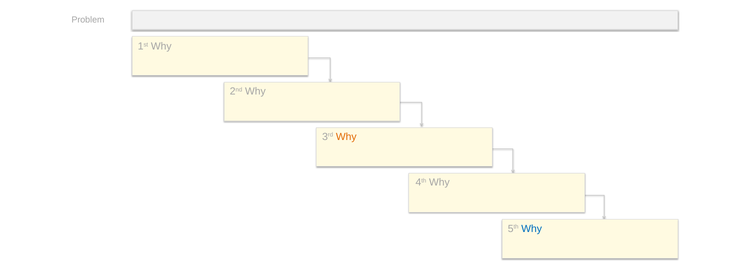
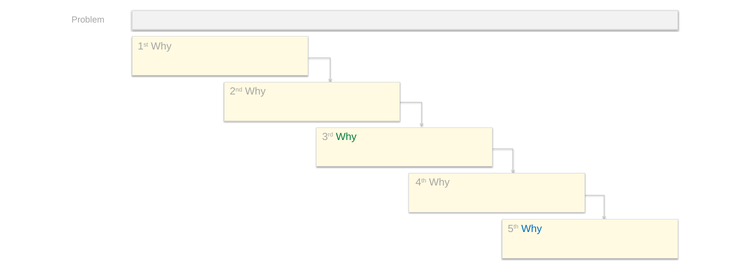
Why at (346, 137) colour: orange -> green
